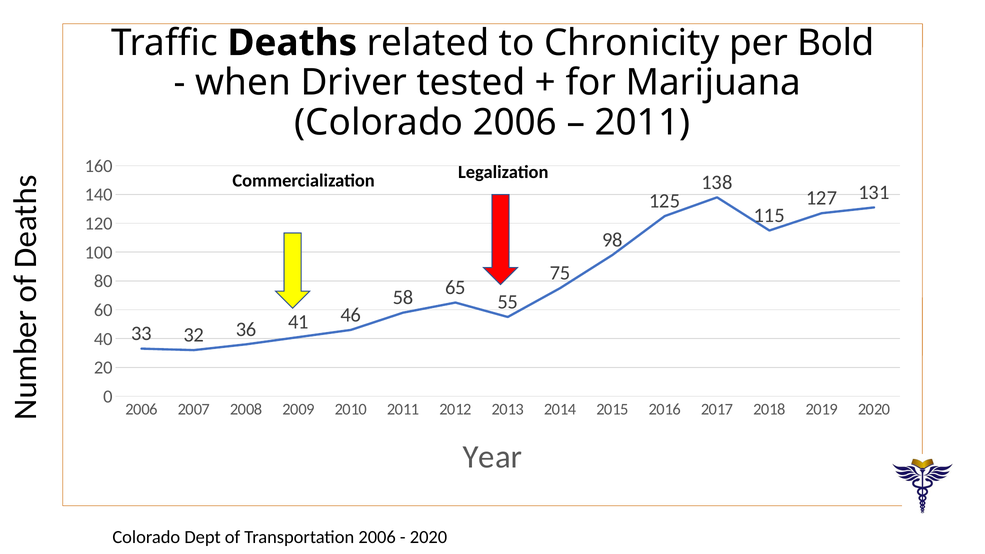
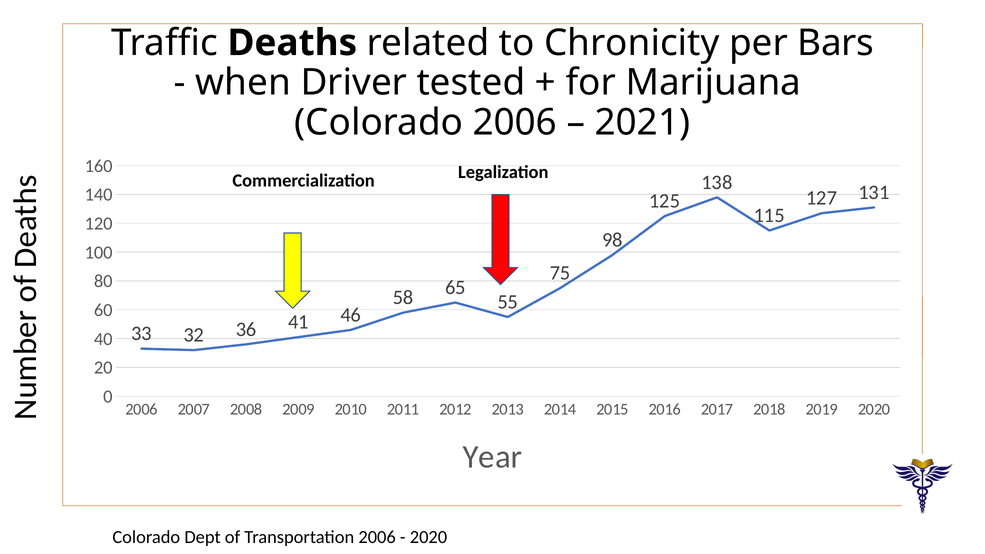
Bold: Bold -> Bars
2011 at (643, 123): 2011 -> 2021
